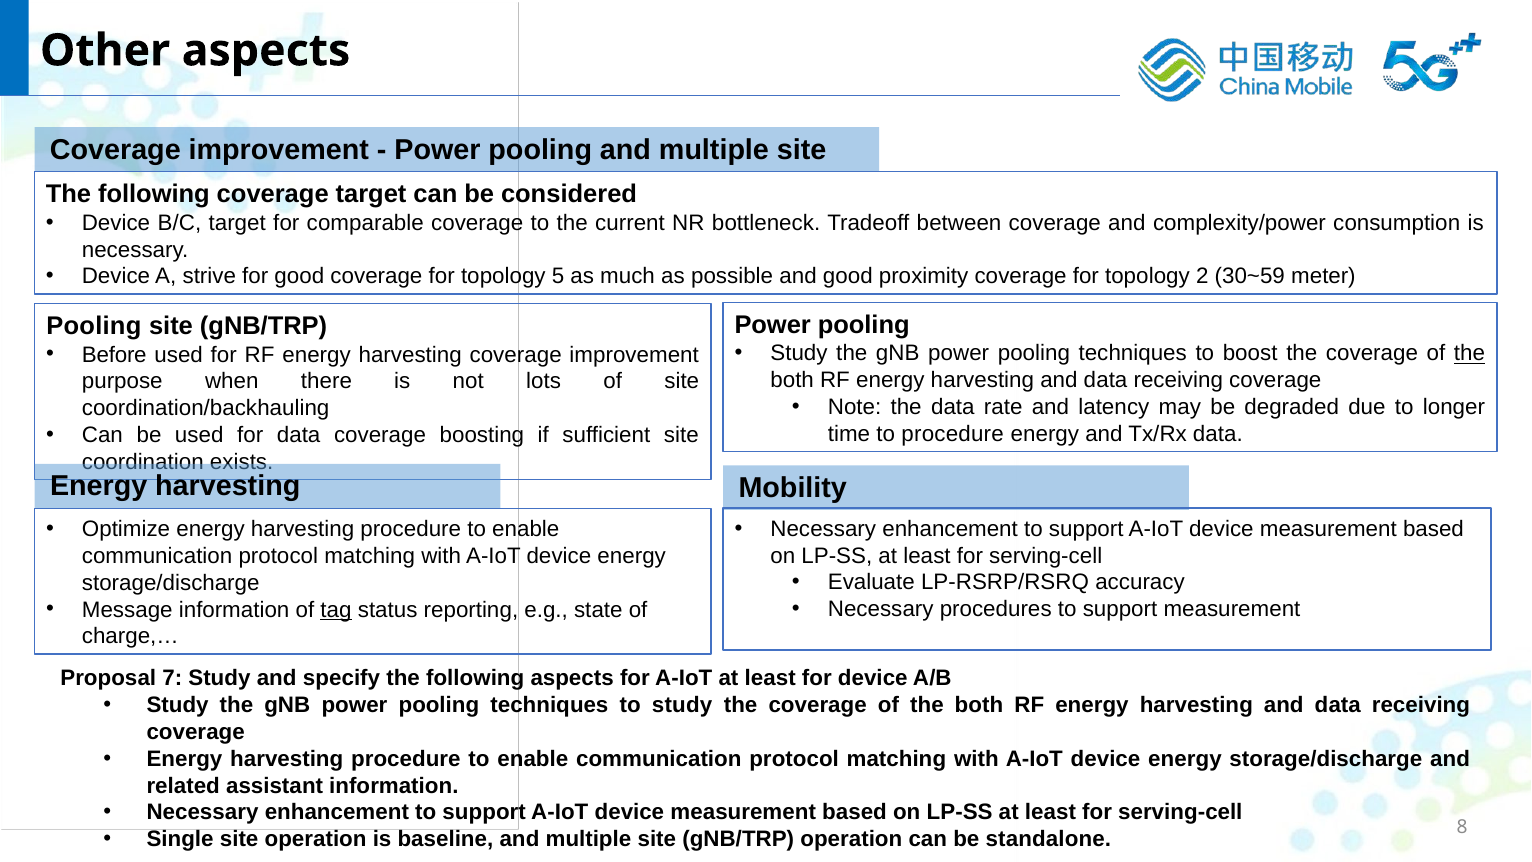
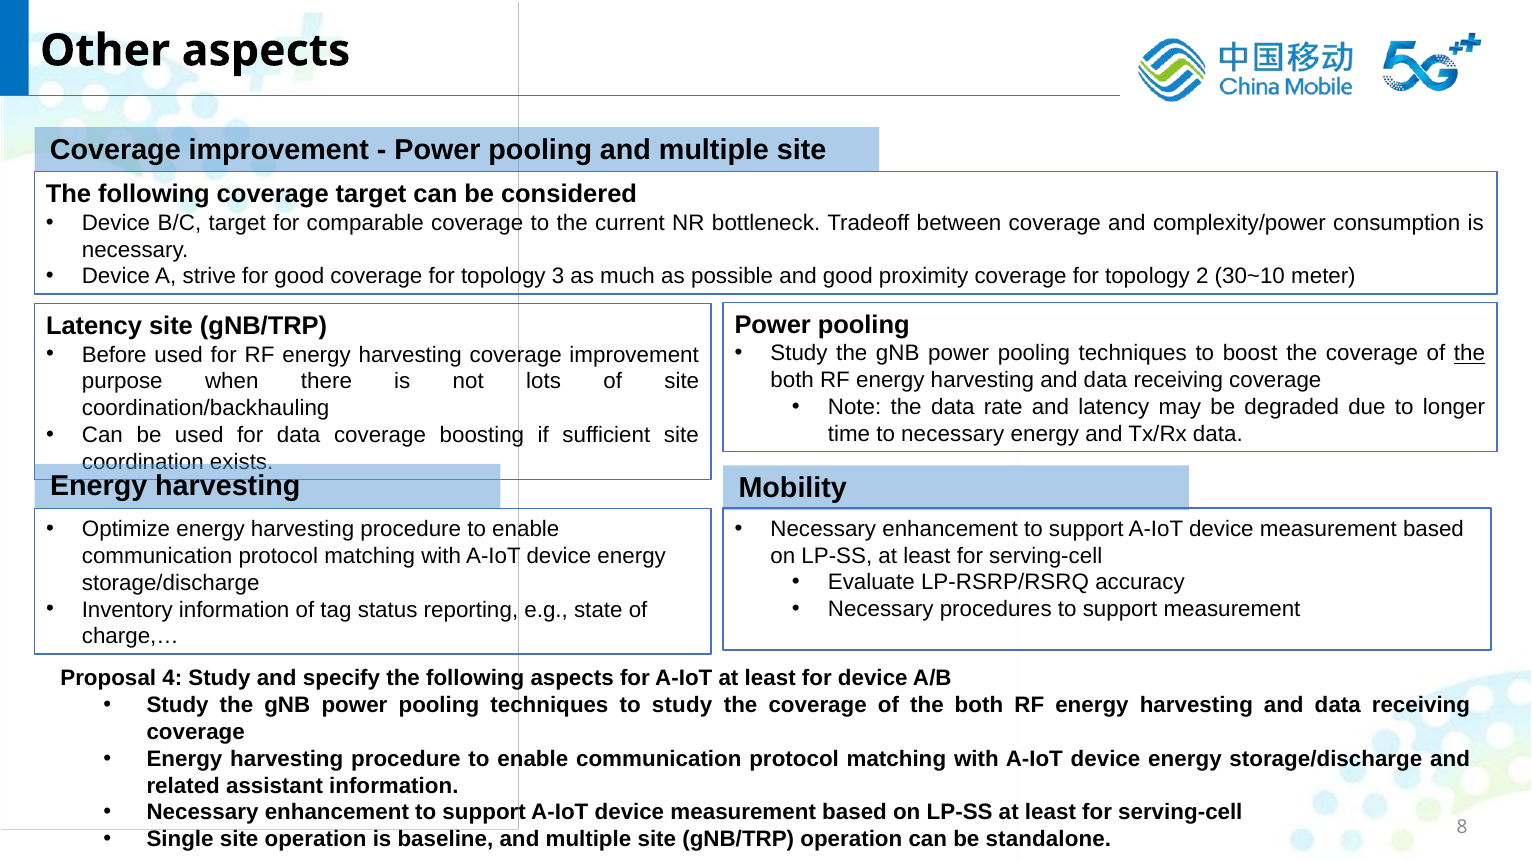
5: 5 -> 3
30~59: 30~59 -> 30~10
Pooling at (94, 326): Pooling -> Latency
to procedure: procedure -> necessary
Message: Message -> Inventory
tag underline: present -> none
7: 7 -> 4
